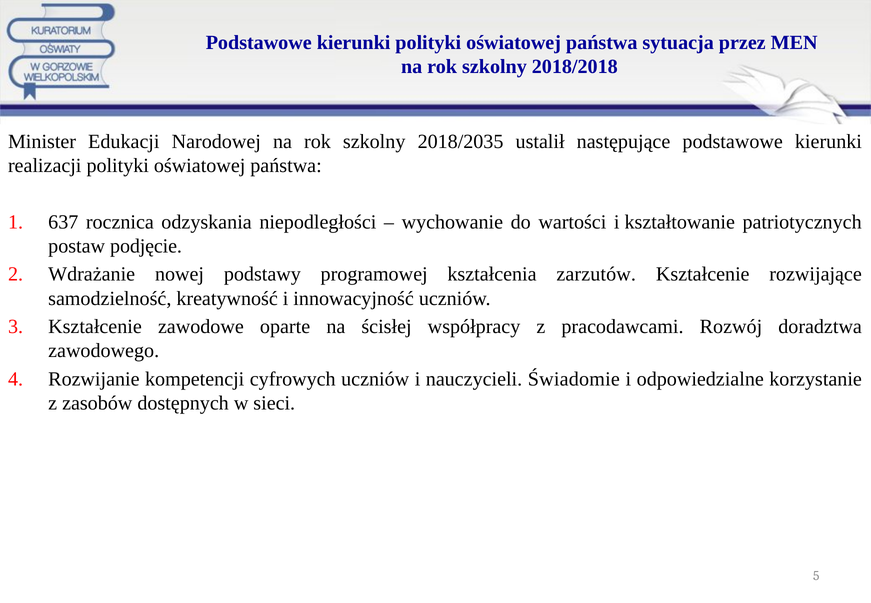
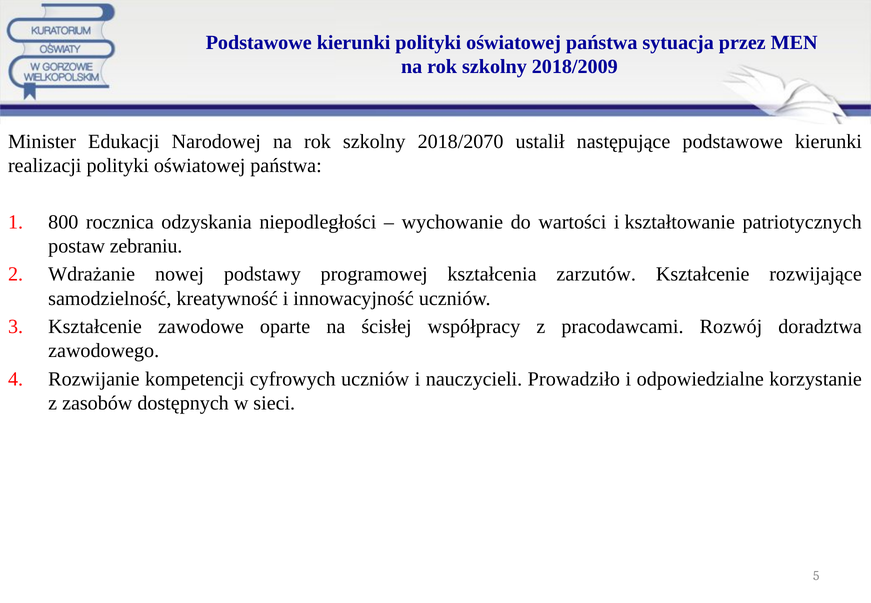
2018/2018: 2018/2018 -> 2018/2009
2018/2035: 2018/2035 -> 2018/2070
637: 637 -> 800
podjęcie: podjęcie -> zebraniu
Świadomie: Świadomie -> Prowadziło
